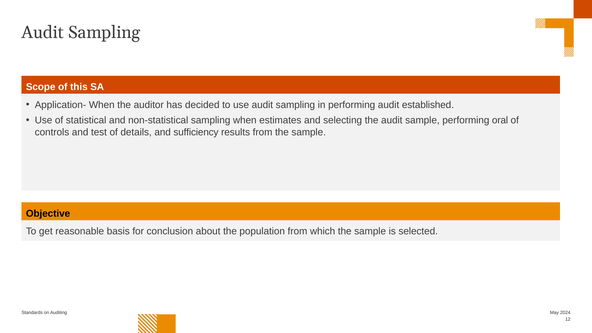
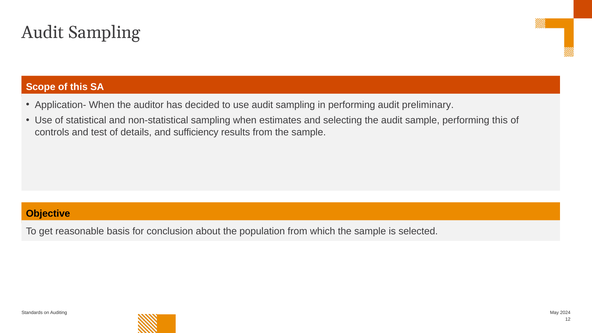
established: established -> preliminary
performing oral: oral -> this
